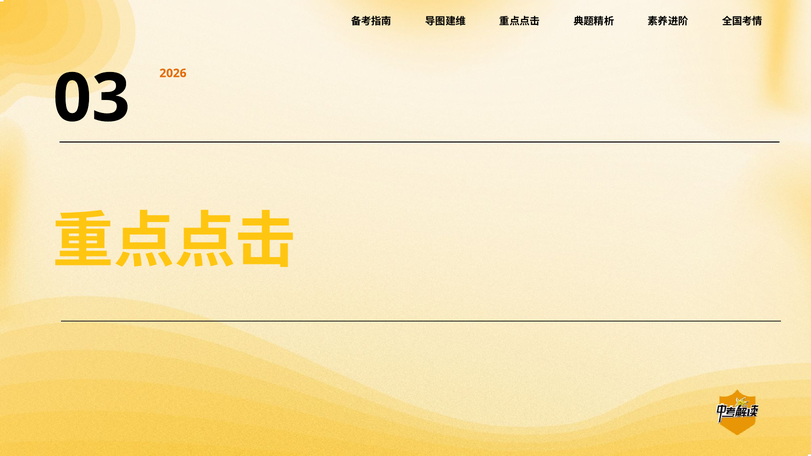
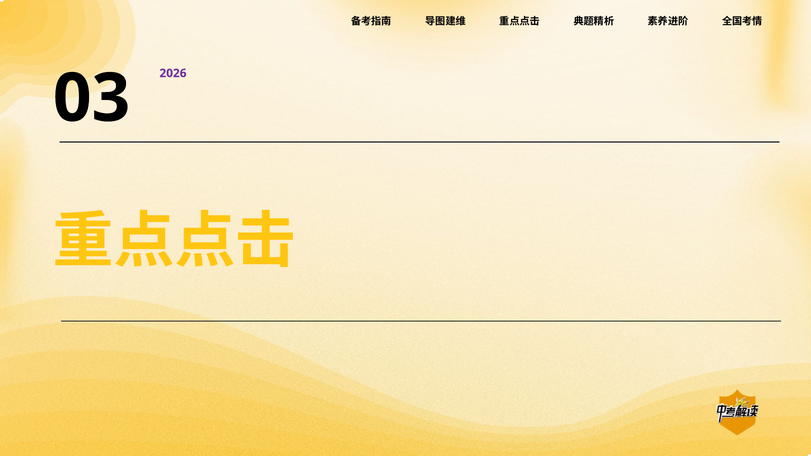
2026 colour: orange -> purple
